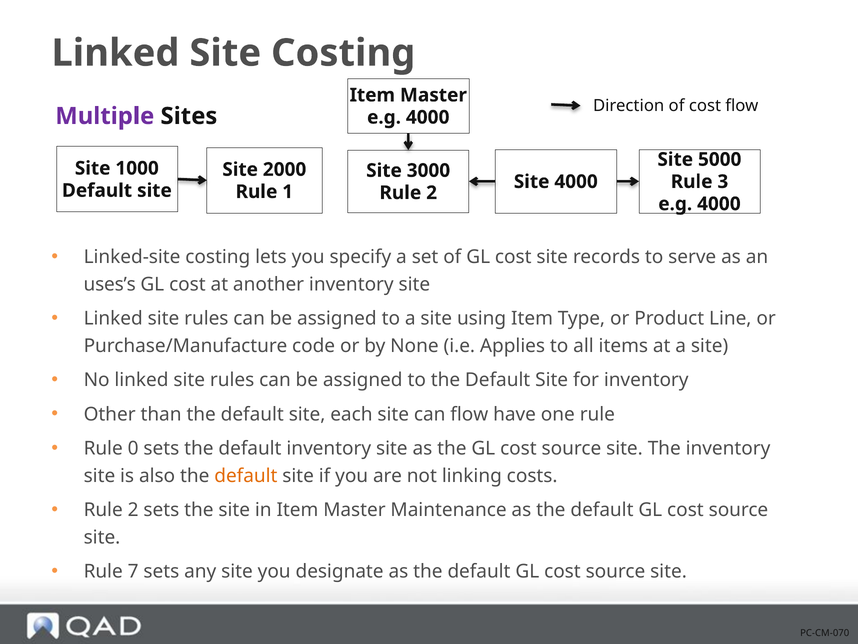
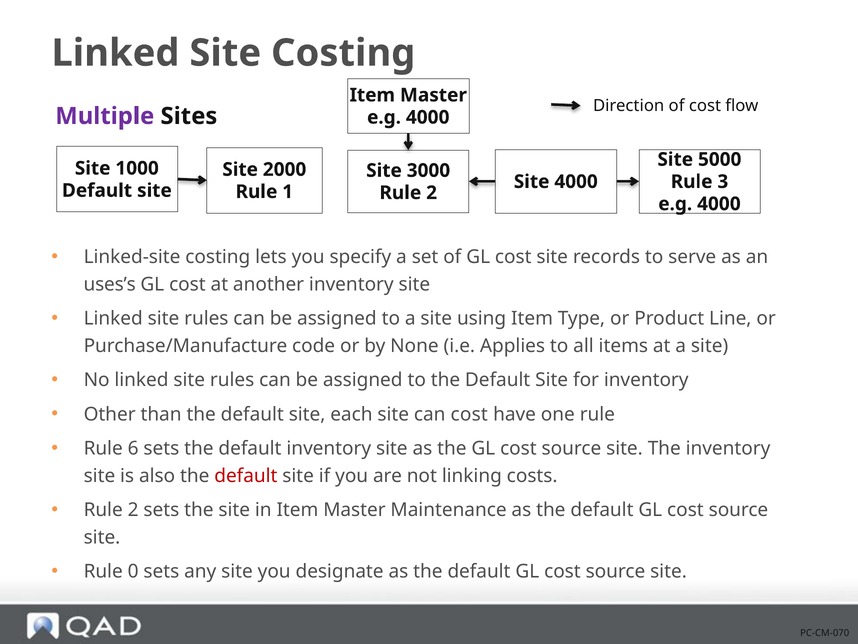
can flow: flow -> cost
0: 0 -> 6
default at (246, 476) colour: orange -> red
7: 7 -> 0
